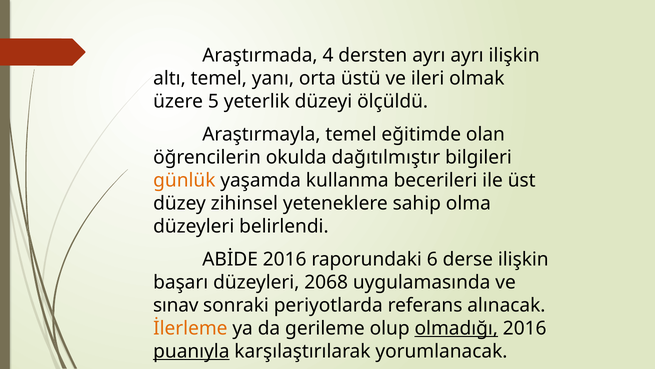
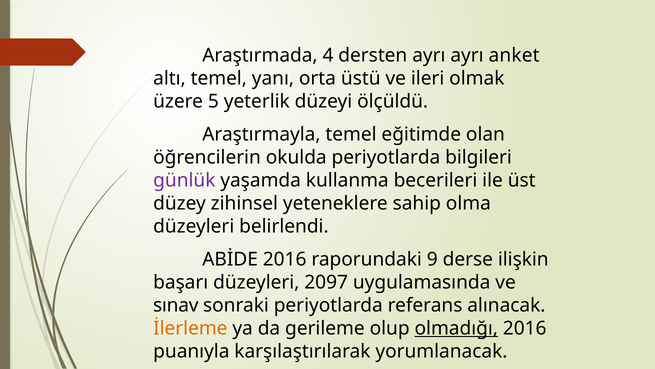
ayrı ilişkin: ilişkin -> anket
okulda dağıtılmıştır: dağıtılmıştır -> periyotlarda
günlük colour: orange -> purple
6: 6 -> 9
2068: 2068 -> 2097
puanıyla underline: present -> none
